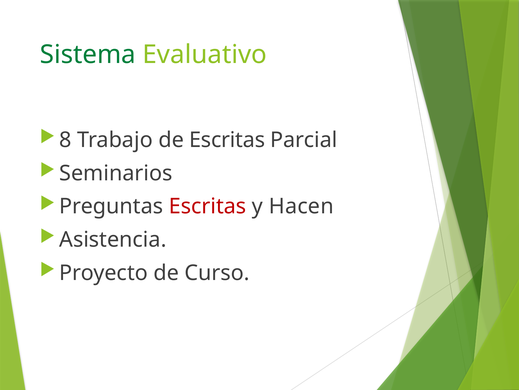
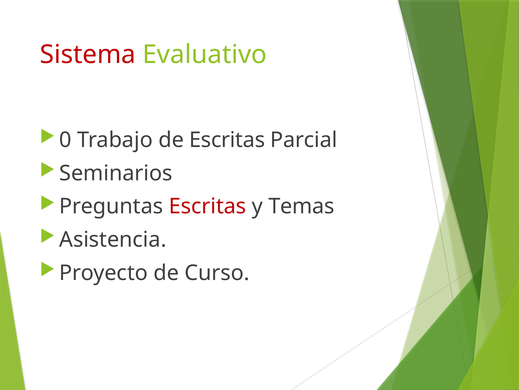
Sistema colour: green -> red
8: 8 -> 0
Hacen: Hacen -> Temas
